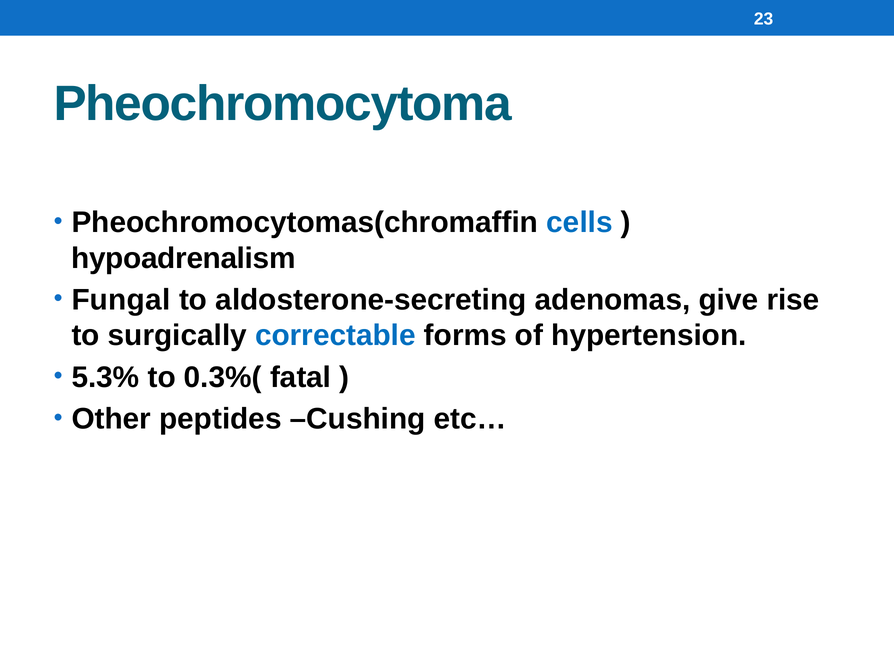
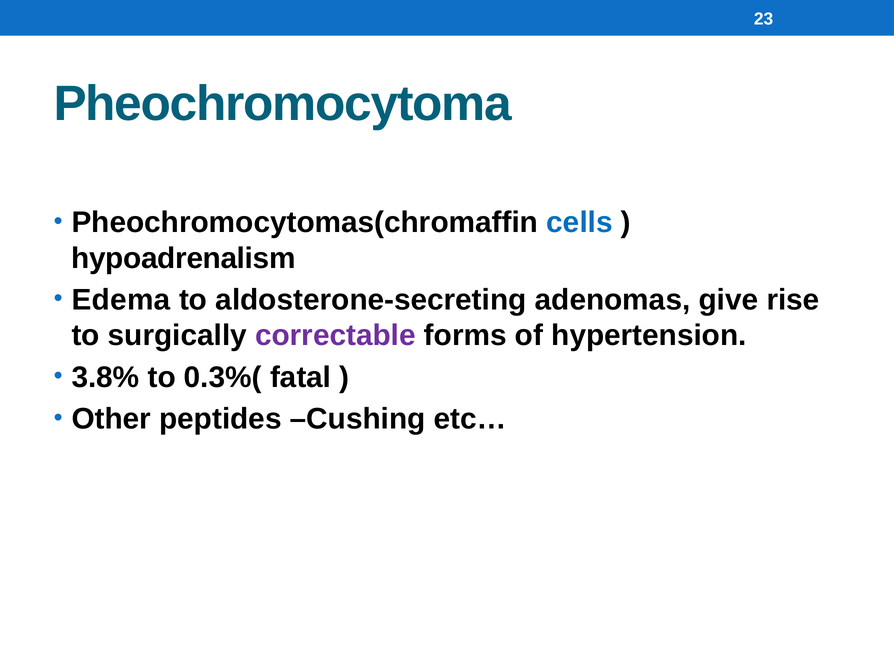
Fungal: Fungal -> Edema
correctable colour: blue -> purple
5.3%: 5.3% -> 3.8%
